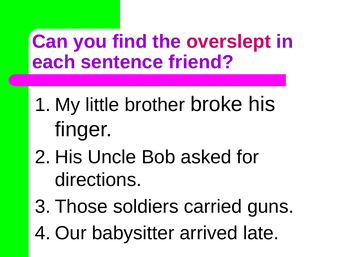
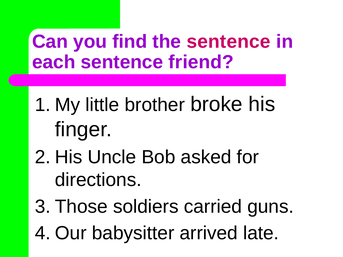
the overslept: overslept -> sentence
